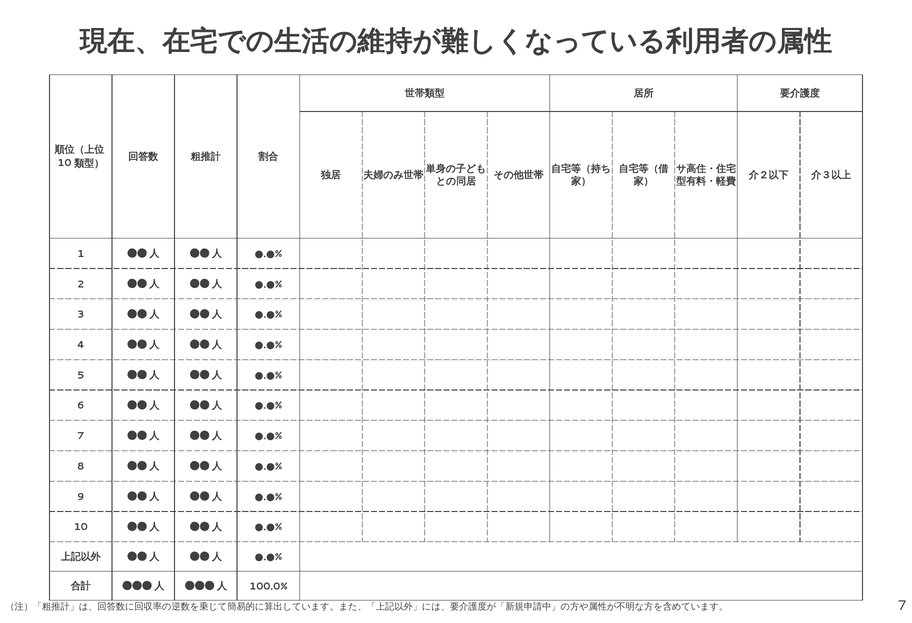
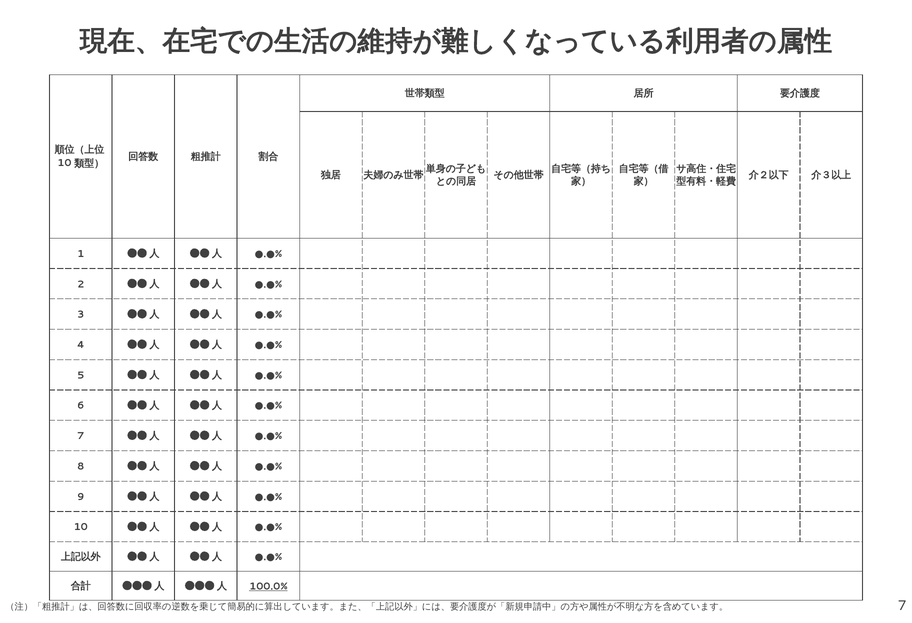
100.0% underline: none -> present
